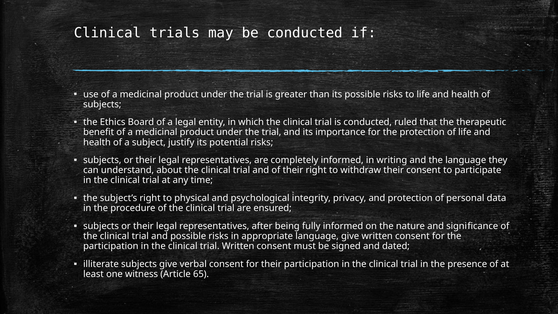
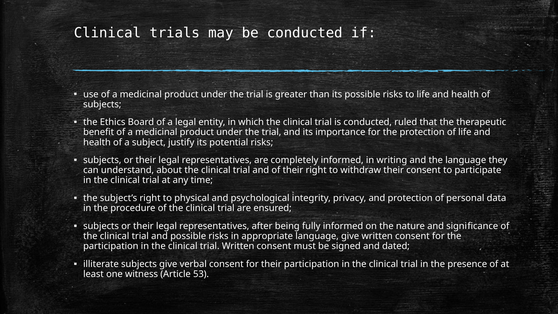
65: 65 -> 53
